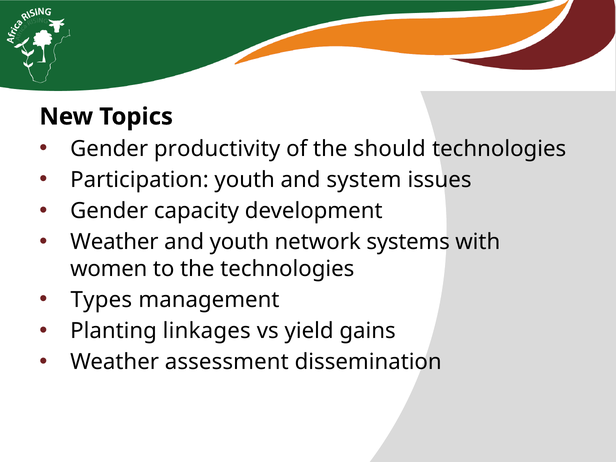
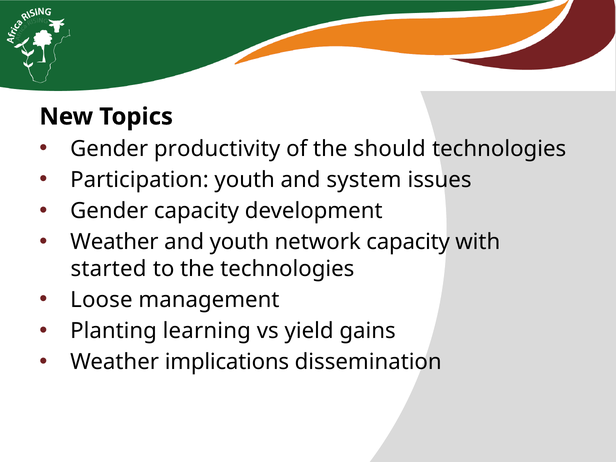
network systems: systems -> capacity
women: women -> started
Types: Types -> Loose
linkages: linkages -> learning
assessment: assessment -> implications
